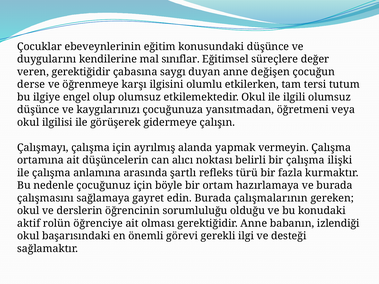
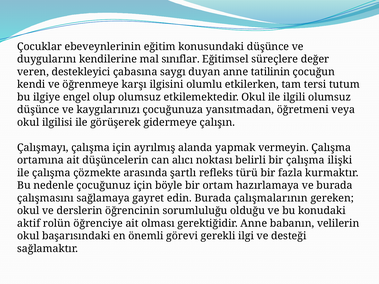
veren gerektiğidir: gerektiğidir -> destekleyici
değişen: değişen -> tatilinin
derse: derse -> kendi
anlamına: anlamına -> çözmekte
izlendiği: izlendiği -> velilerin
